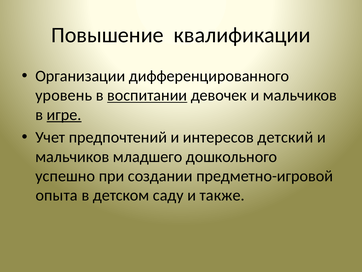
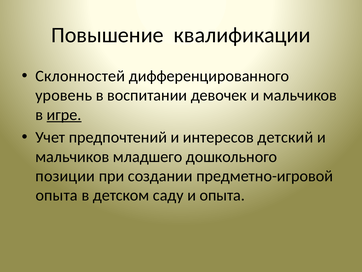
Организации: Организации -> Склонностей
воспитании underline: present -> none
успешно: успешно -> позиции
и также: также -> опыта
